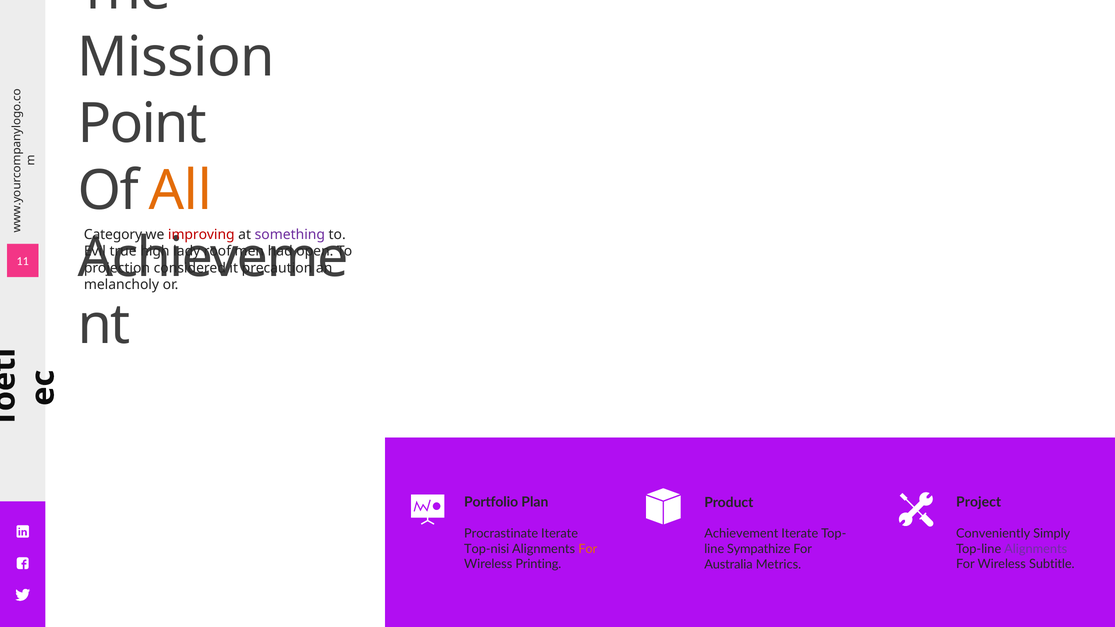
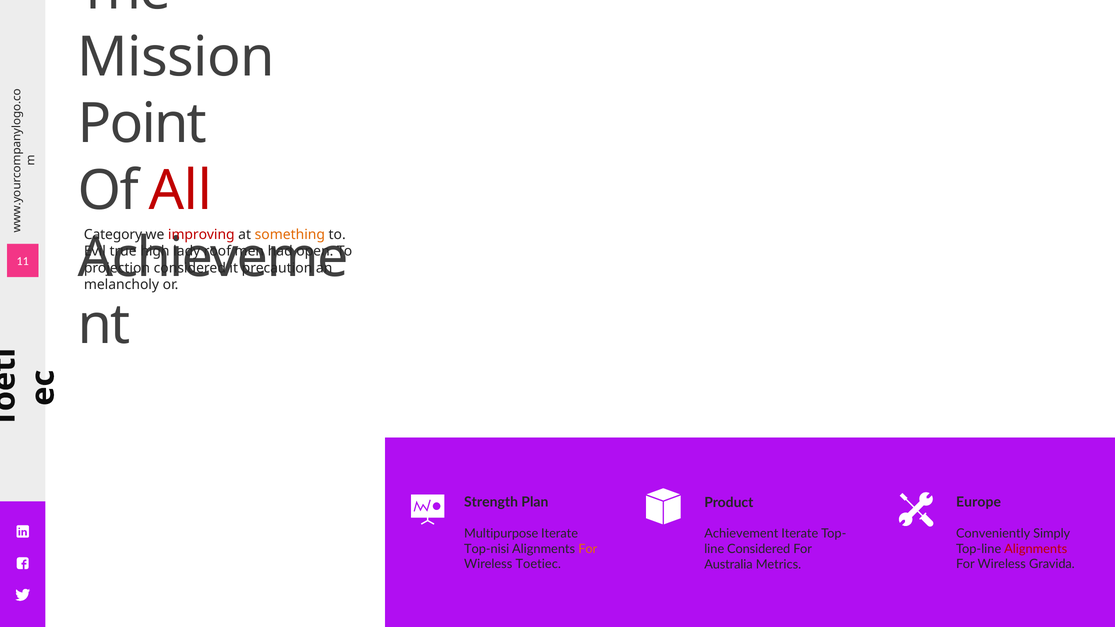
All colour: orange -> red
something colour: purple -> orange
Portfolio: Portfolio -> Strength
Project: Project -> Europe
Procrastinate: Procrastinate -> Multipurpose
Alignments at (1036, 549) colour: purple -> red
Sympathize at (759, 549): Sympathize -> Considered
Printing: Printing -> Toetiec
Subtitle: Subtitle -> Gravida
